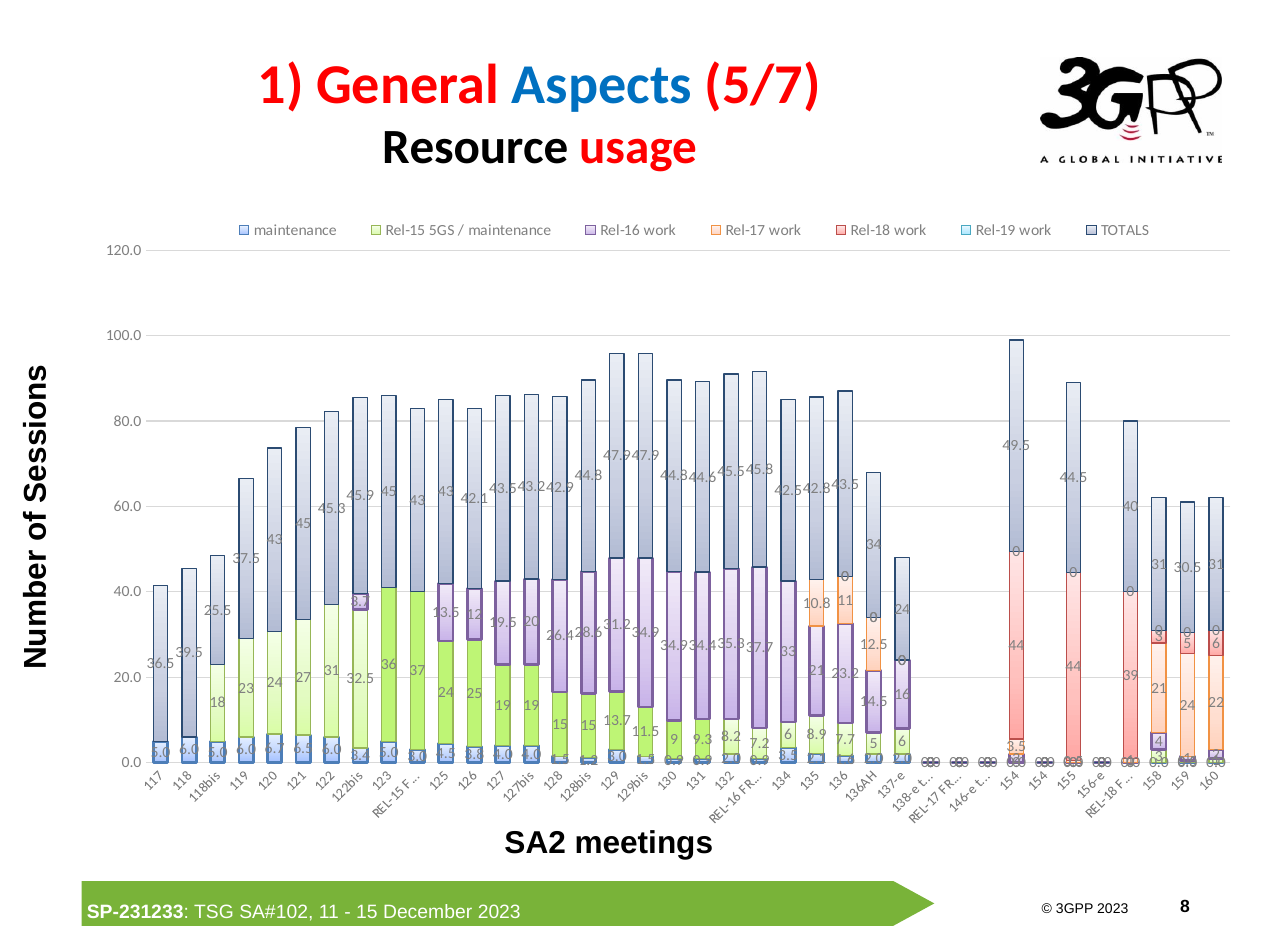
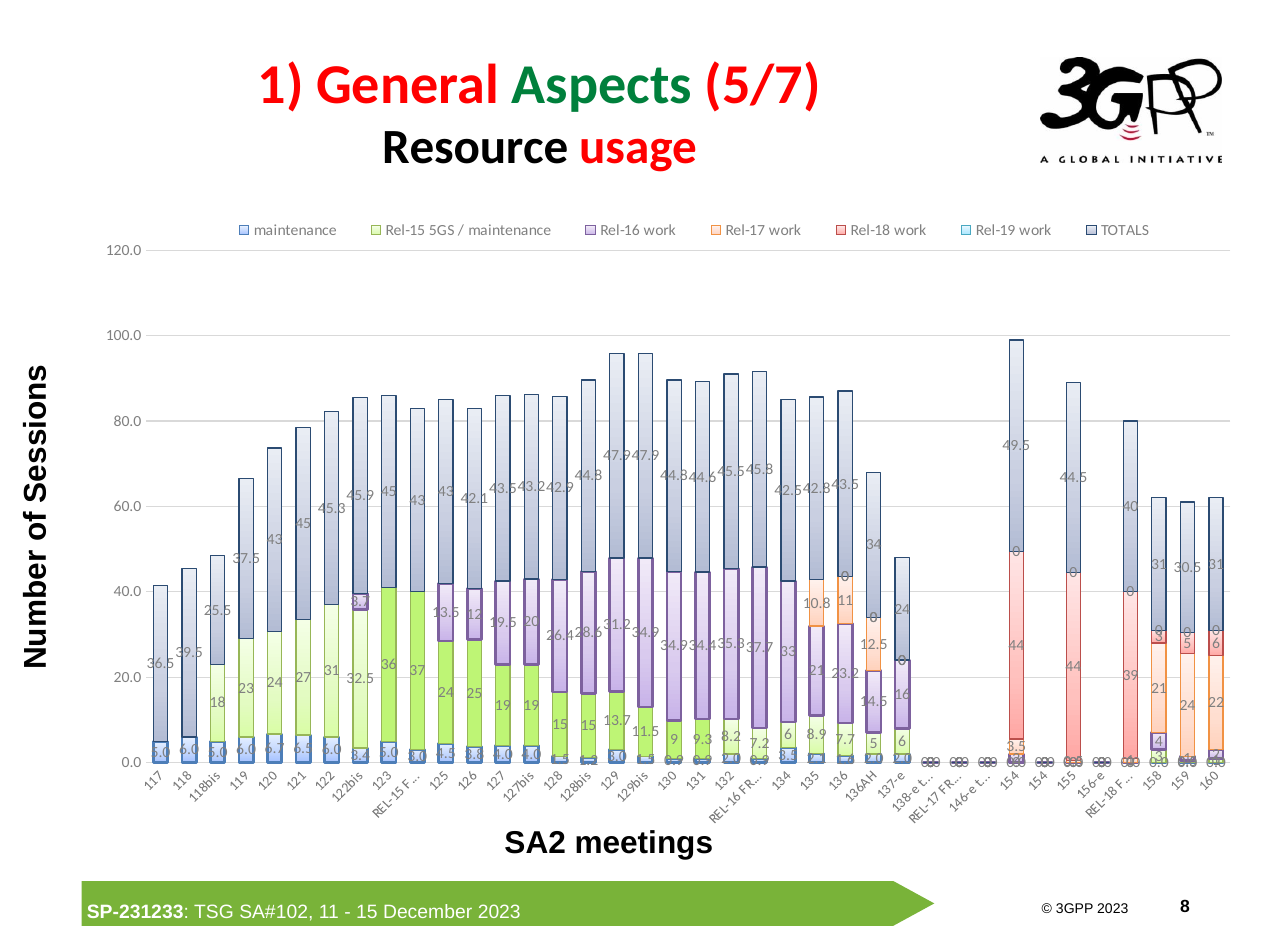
Aspects colour: blue -> green
